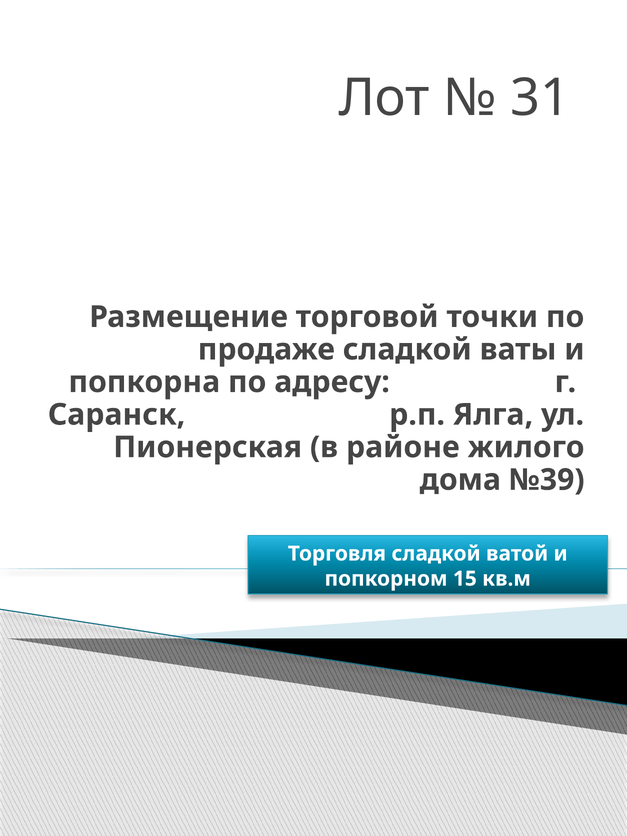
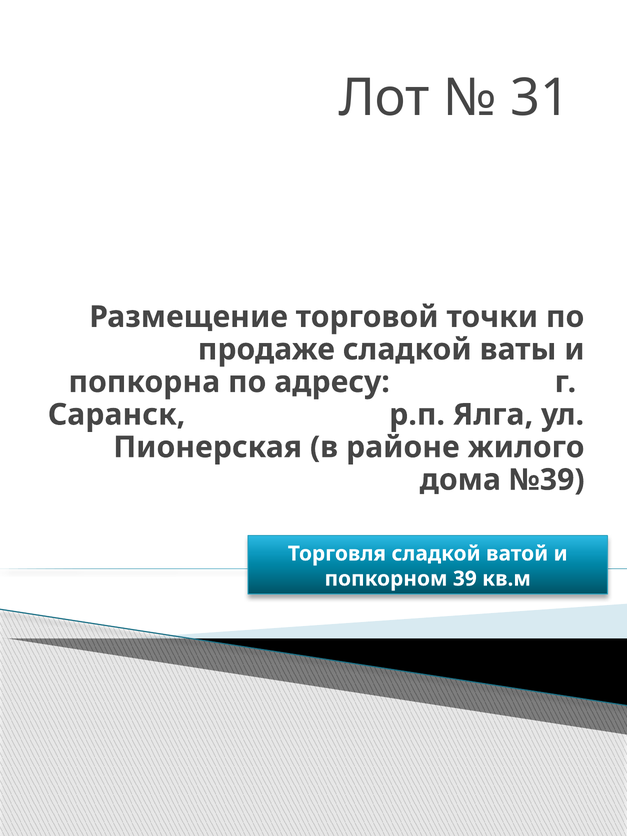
15: 15 -> 39
